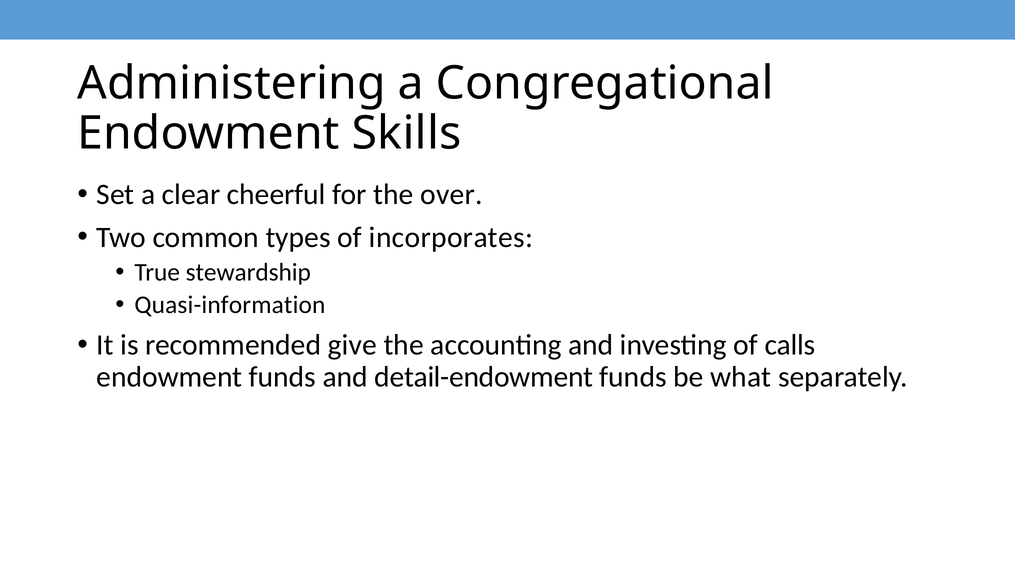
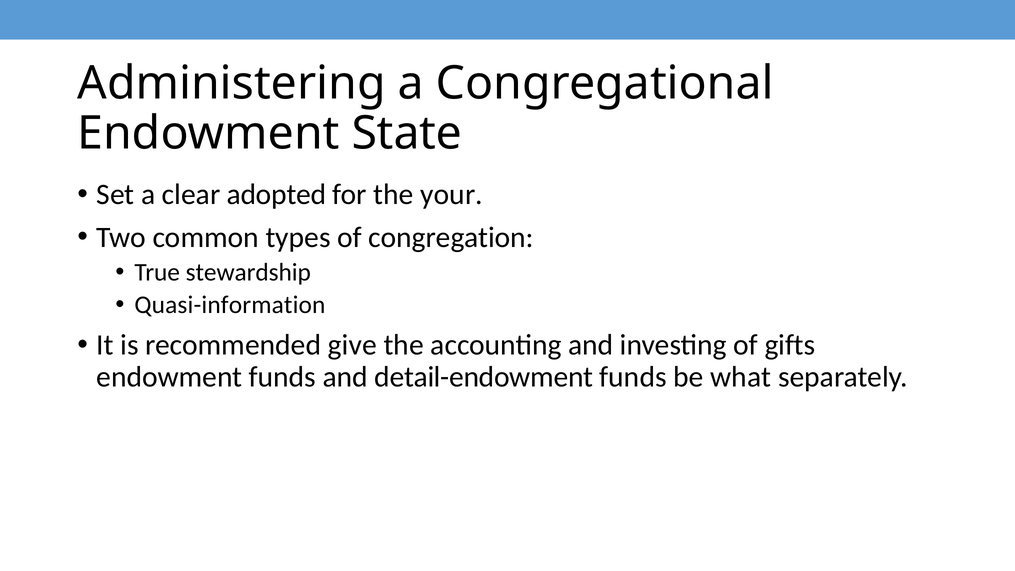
Skills: Skills -> State
cheerful: cheerful -> adopted
over: over -> your
incorporates: incorporates -> congregation
calls: calls -> gifts
